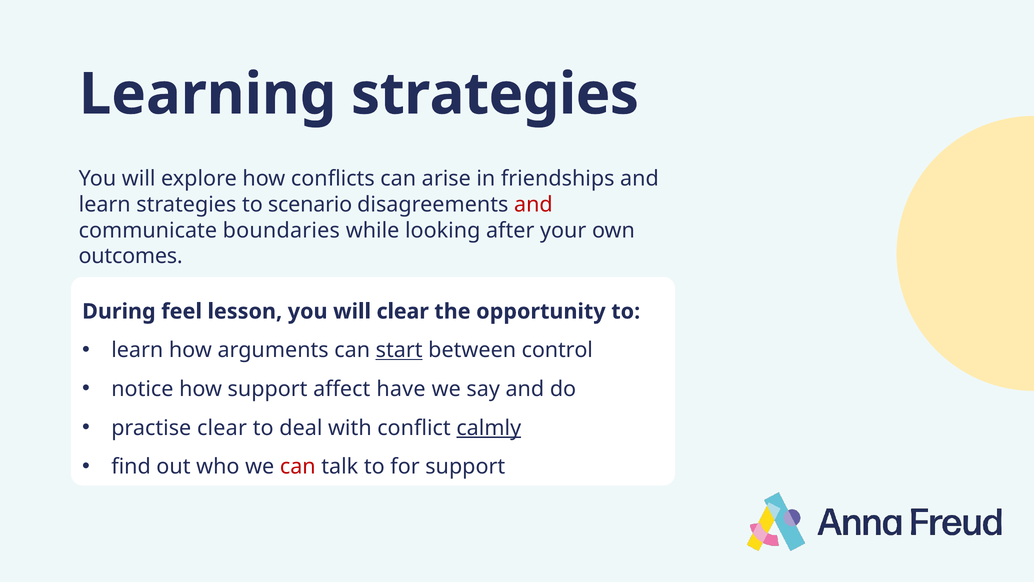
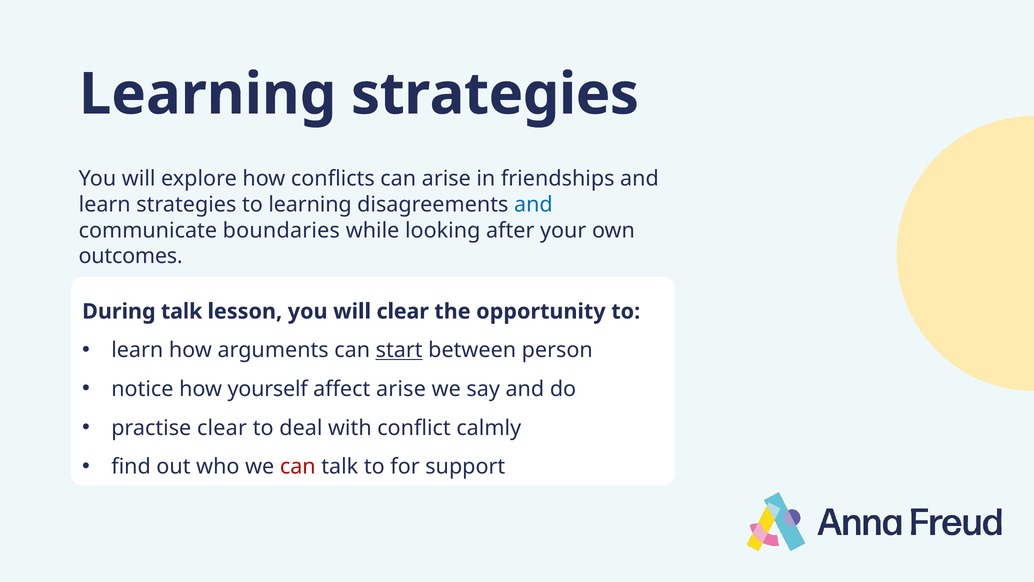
to scenario: scenario -> learning
and at (533, 204) colour: red -> blue
During feel: feel -> talk
control: control -> person
how support: support -> yourself
affect have: have -> arise
calmly underline: present -> none
